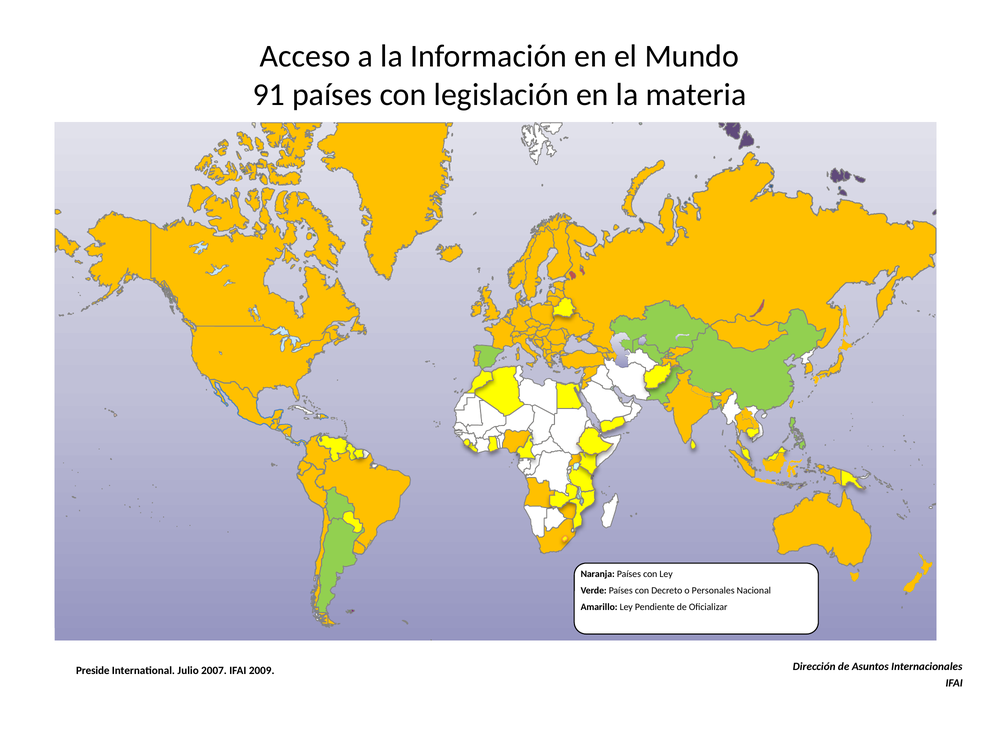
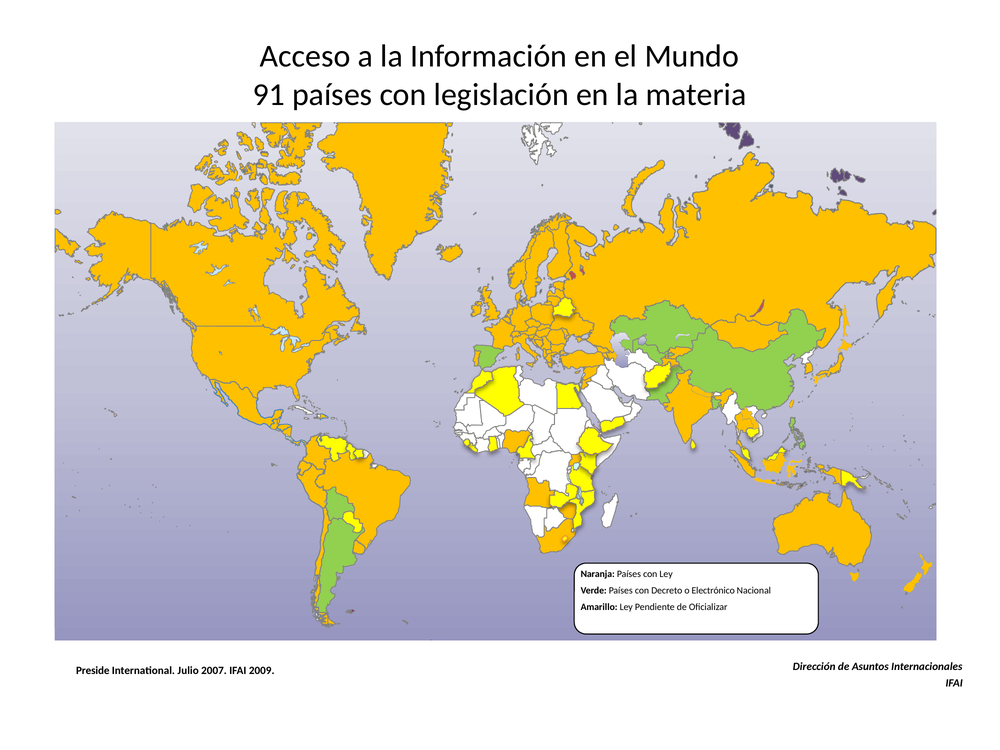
Personales: Personales -> Electrónico
